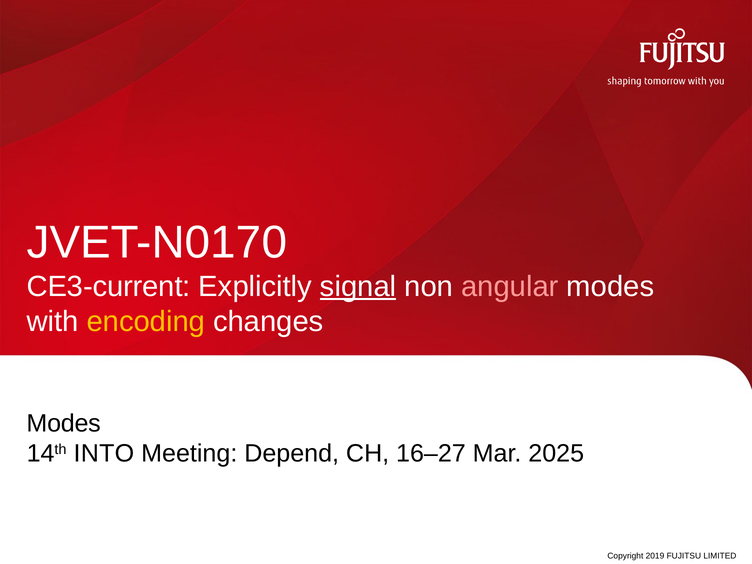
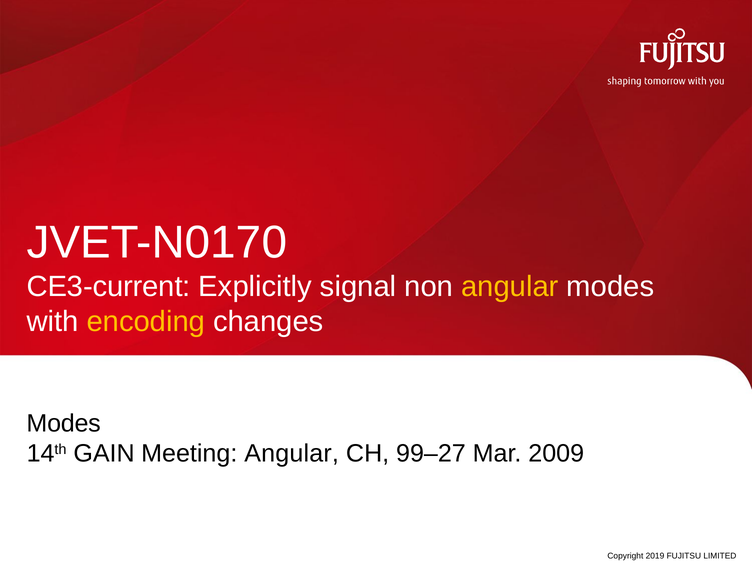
signal underline: present -> none
angular at (510, 286) colour: pink -> yellow
INTO: INTO -> GAIN
Meeting Depend: Depend -> Angular
16–27: 16–27 -> 99–27
2025: 2025 -> 2009
